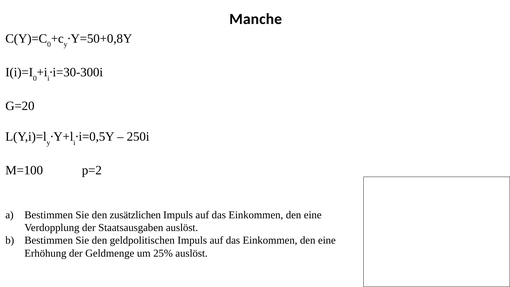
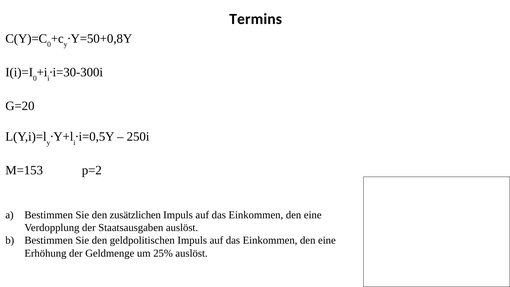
Manche: Manche -> Termins
M=100: M=100 -> M=153
